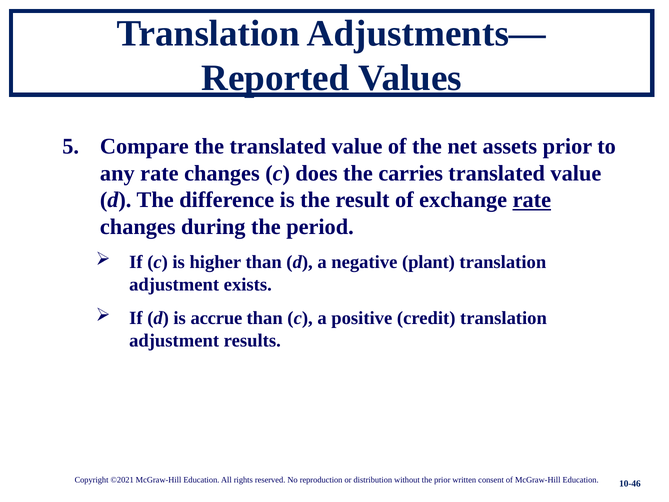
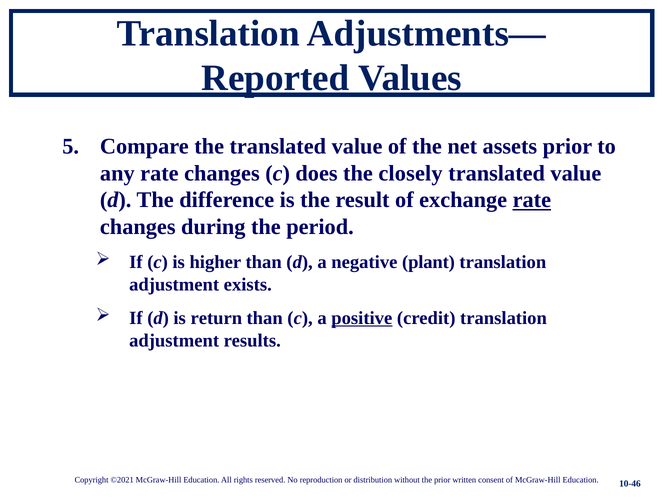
carries: carries -> closely
accrue: accrue -> return
positive underline: none -> present
